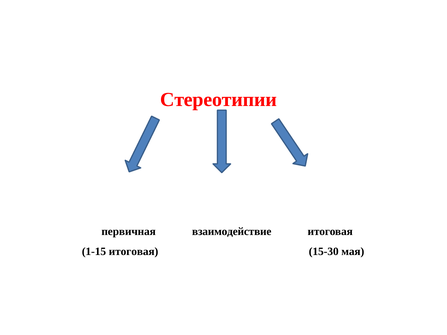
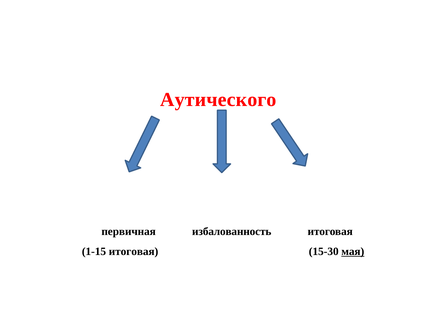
Стереотипии: Стереотипии -> Аутического
взаимодействие: взаимодействие -> избалованность
мая underline: none -> present
